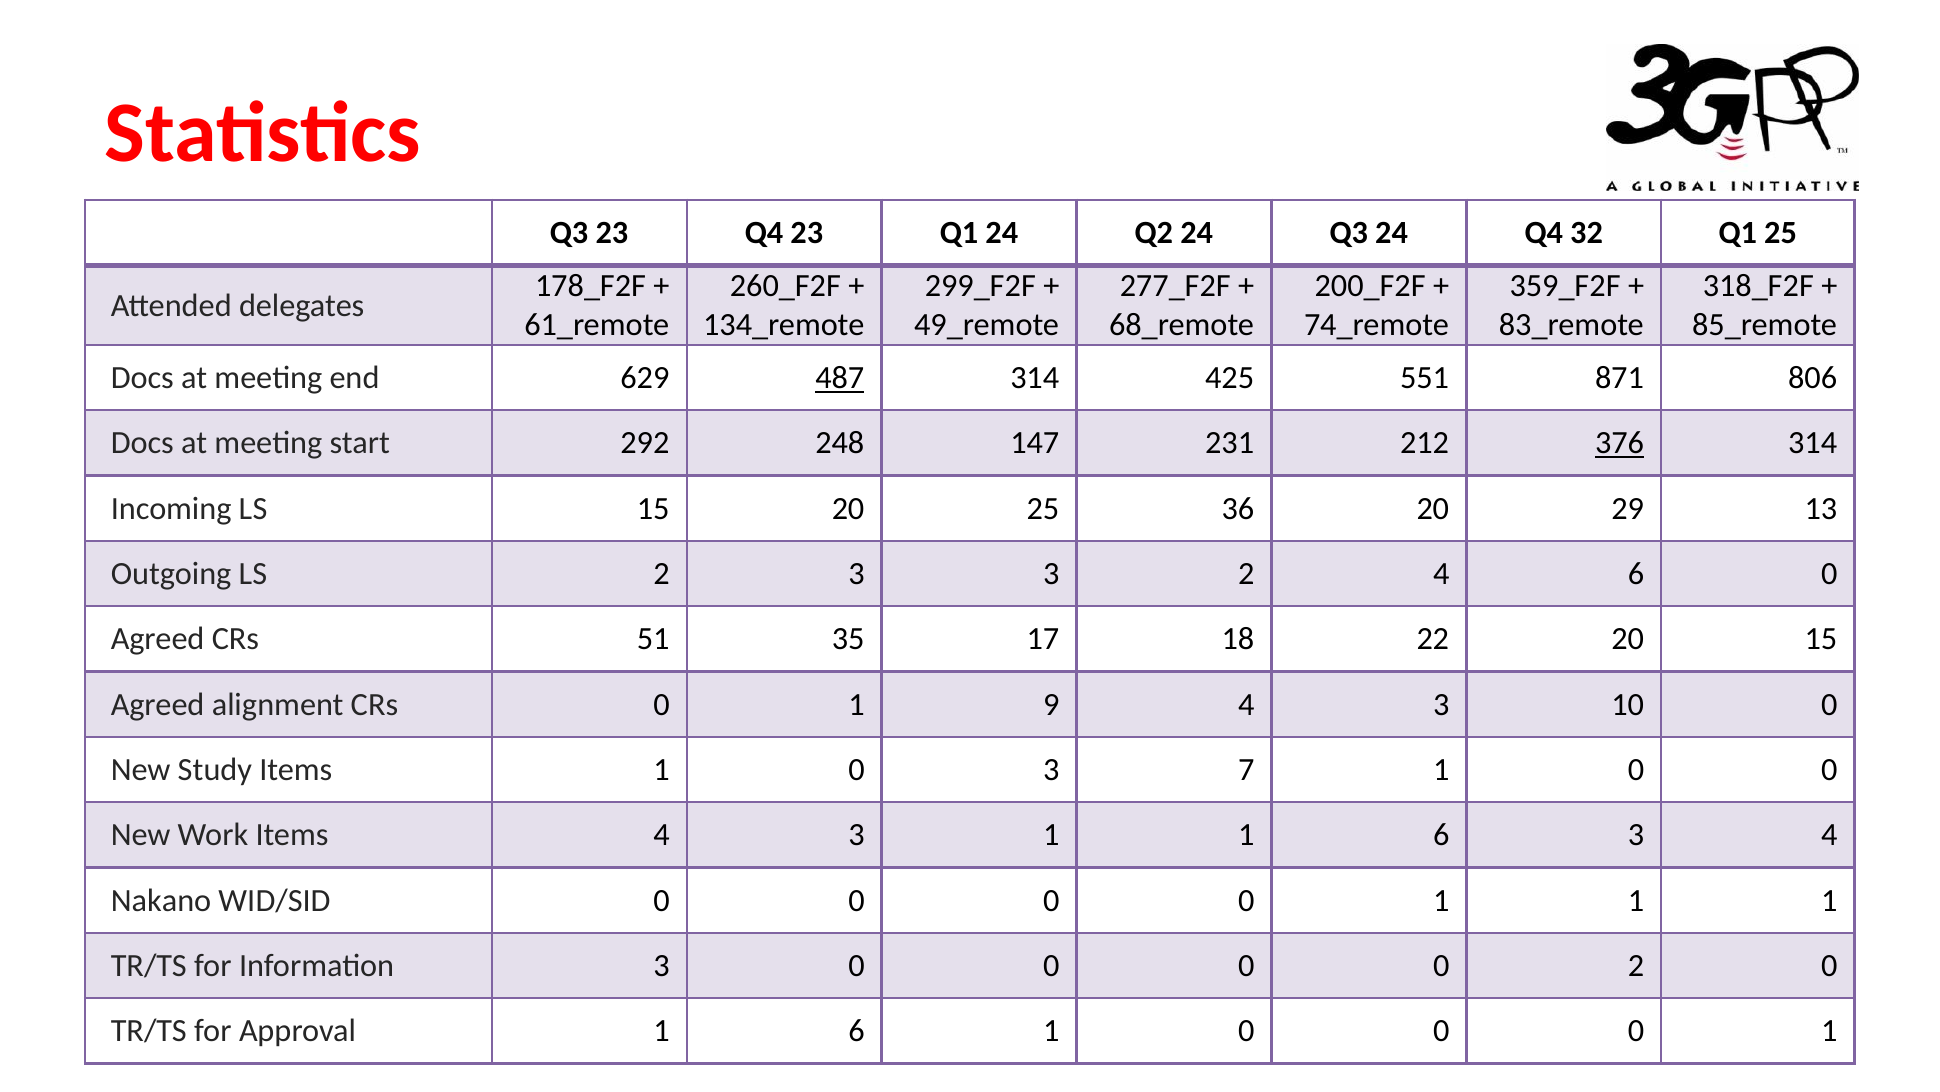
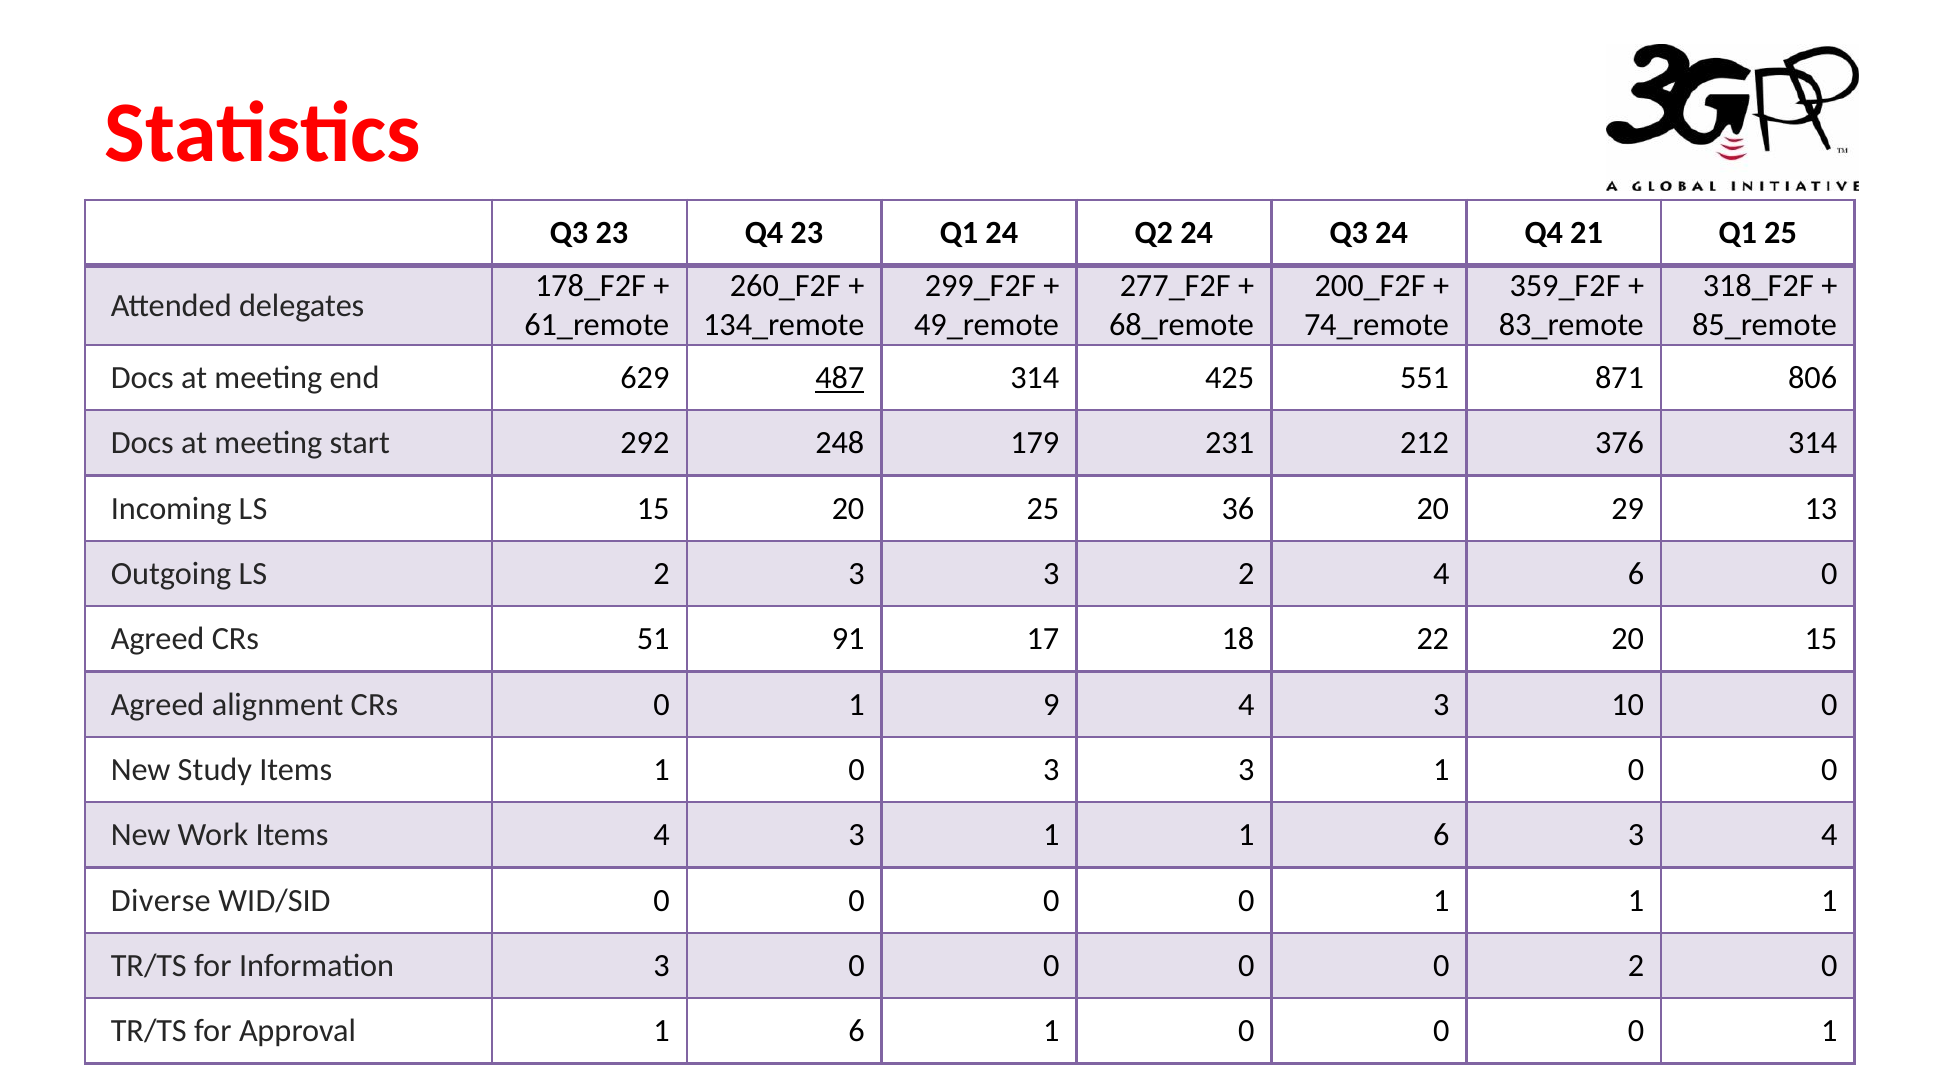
32: 32 -> 21
147: 147 -> 179
376 underline: present -> none
35: 35 -> 91
0 3 7: 7 -> 3
Nakano: Nakano -> Diverse
